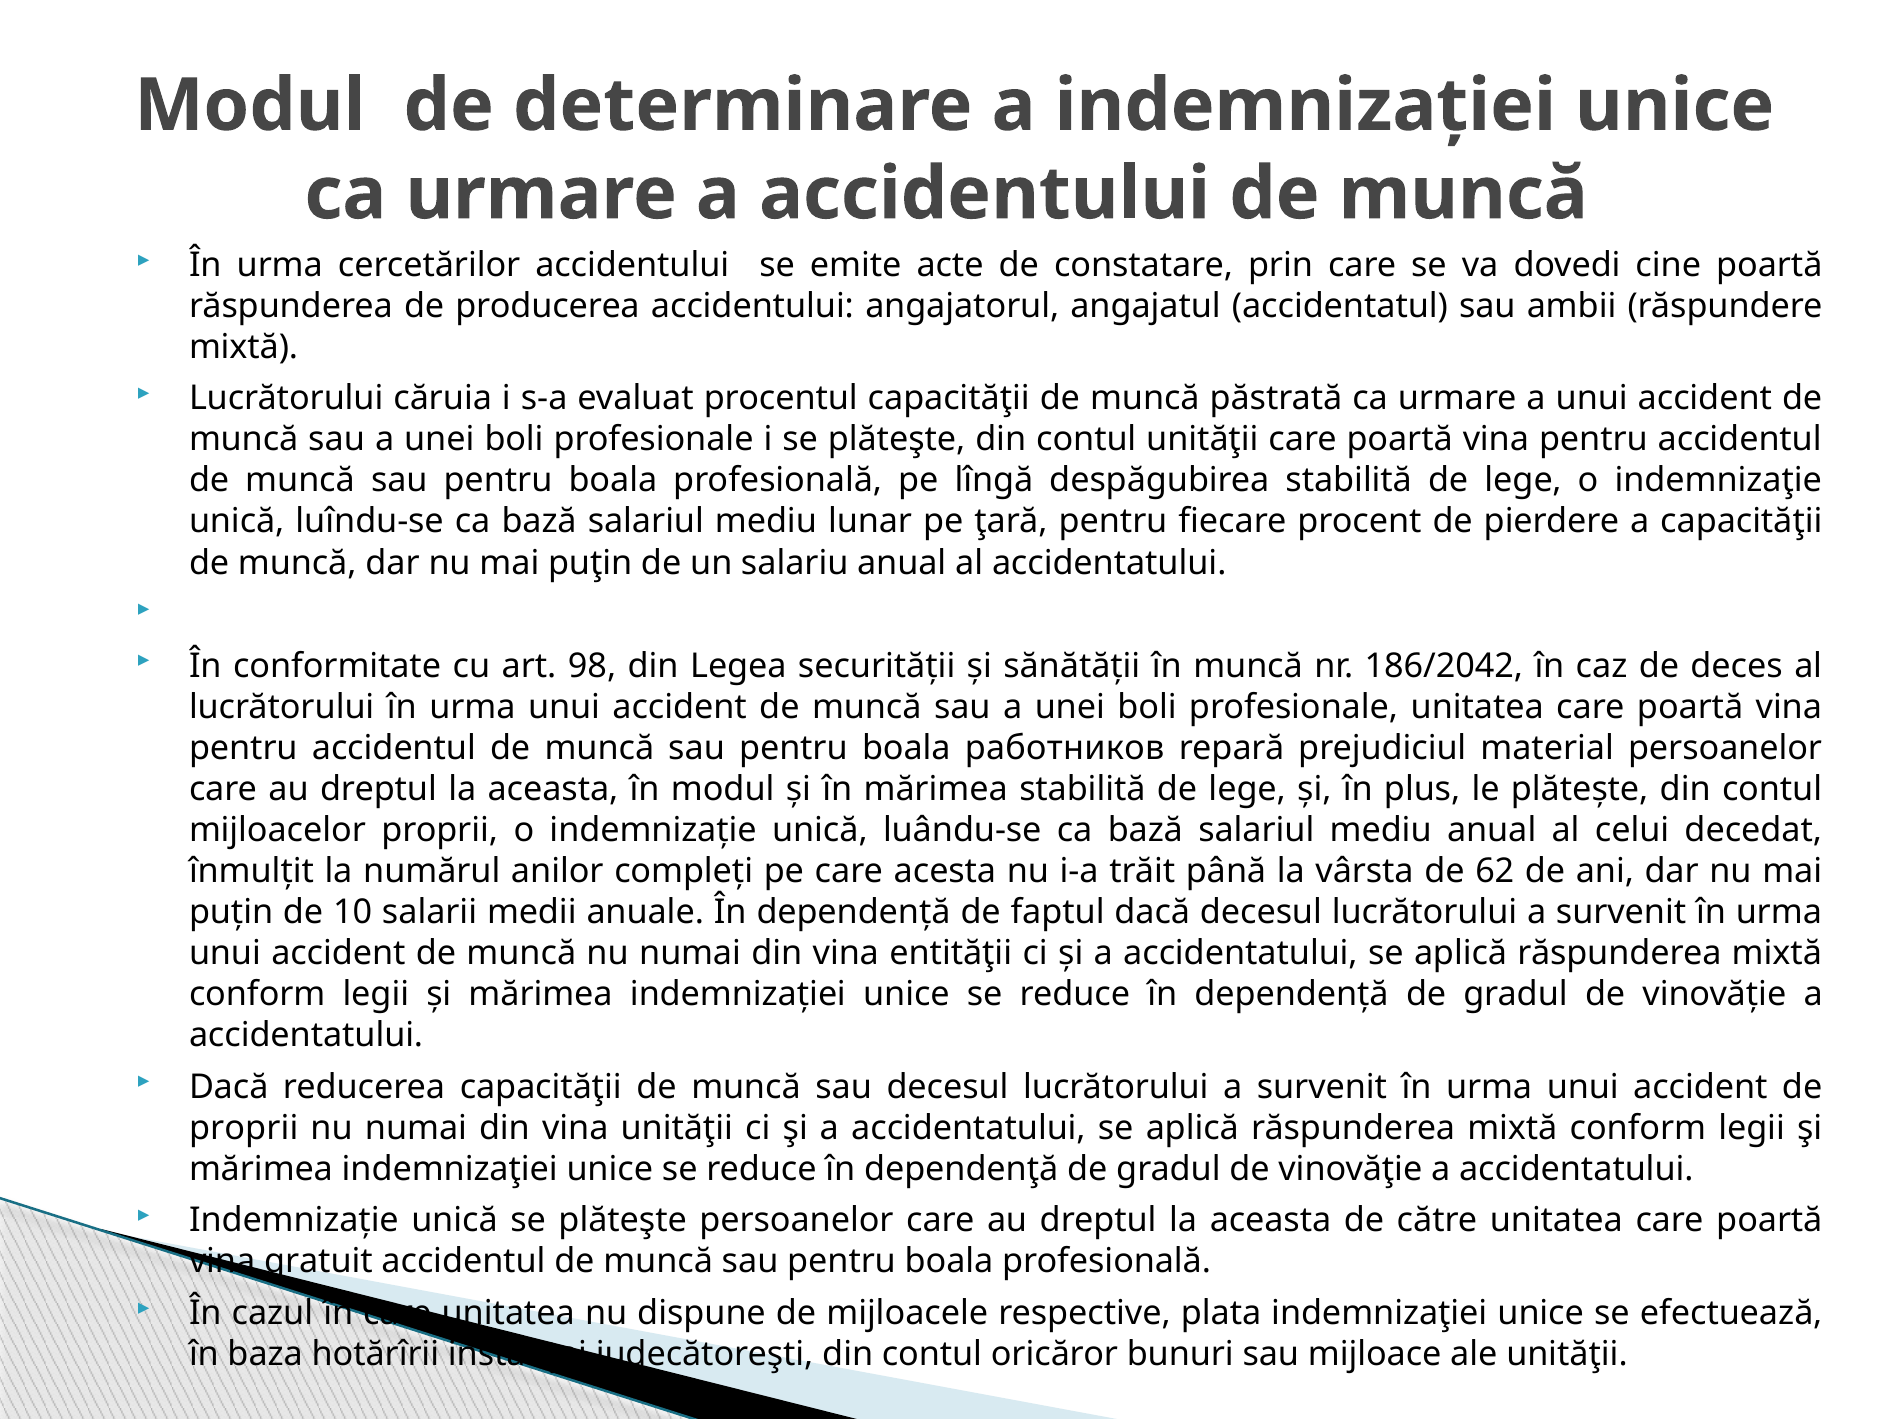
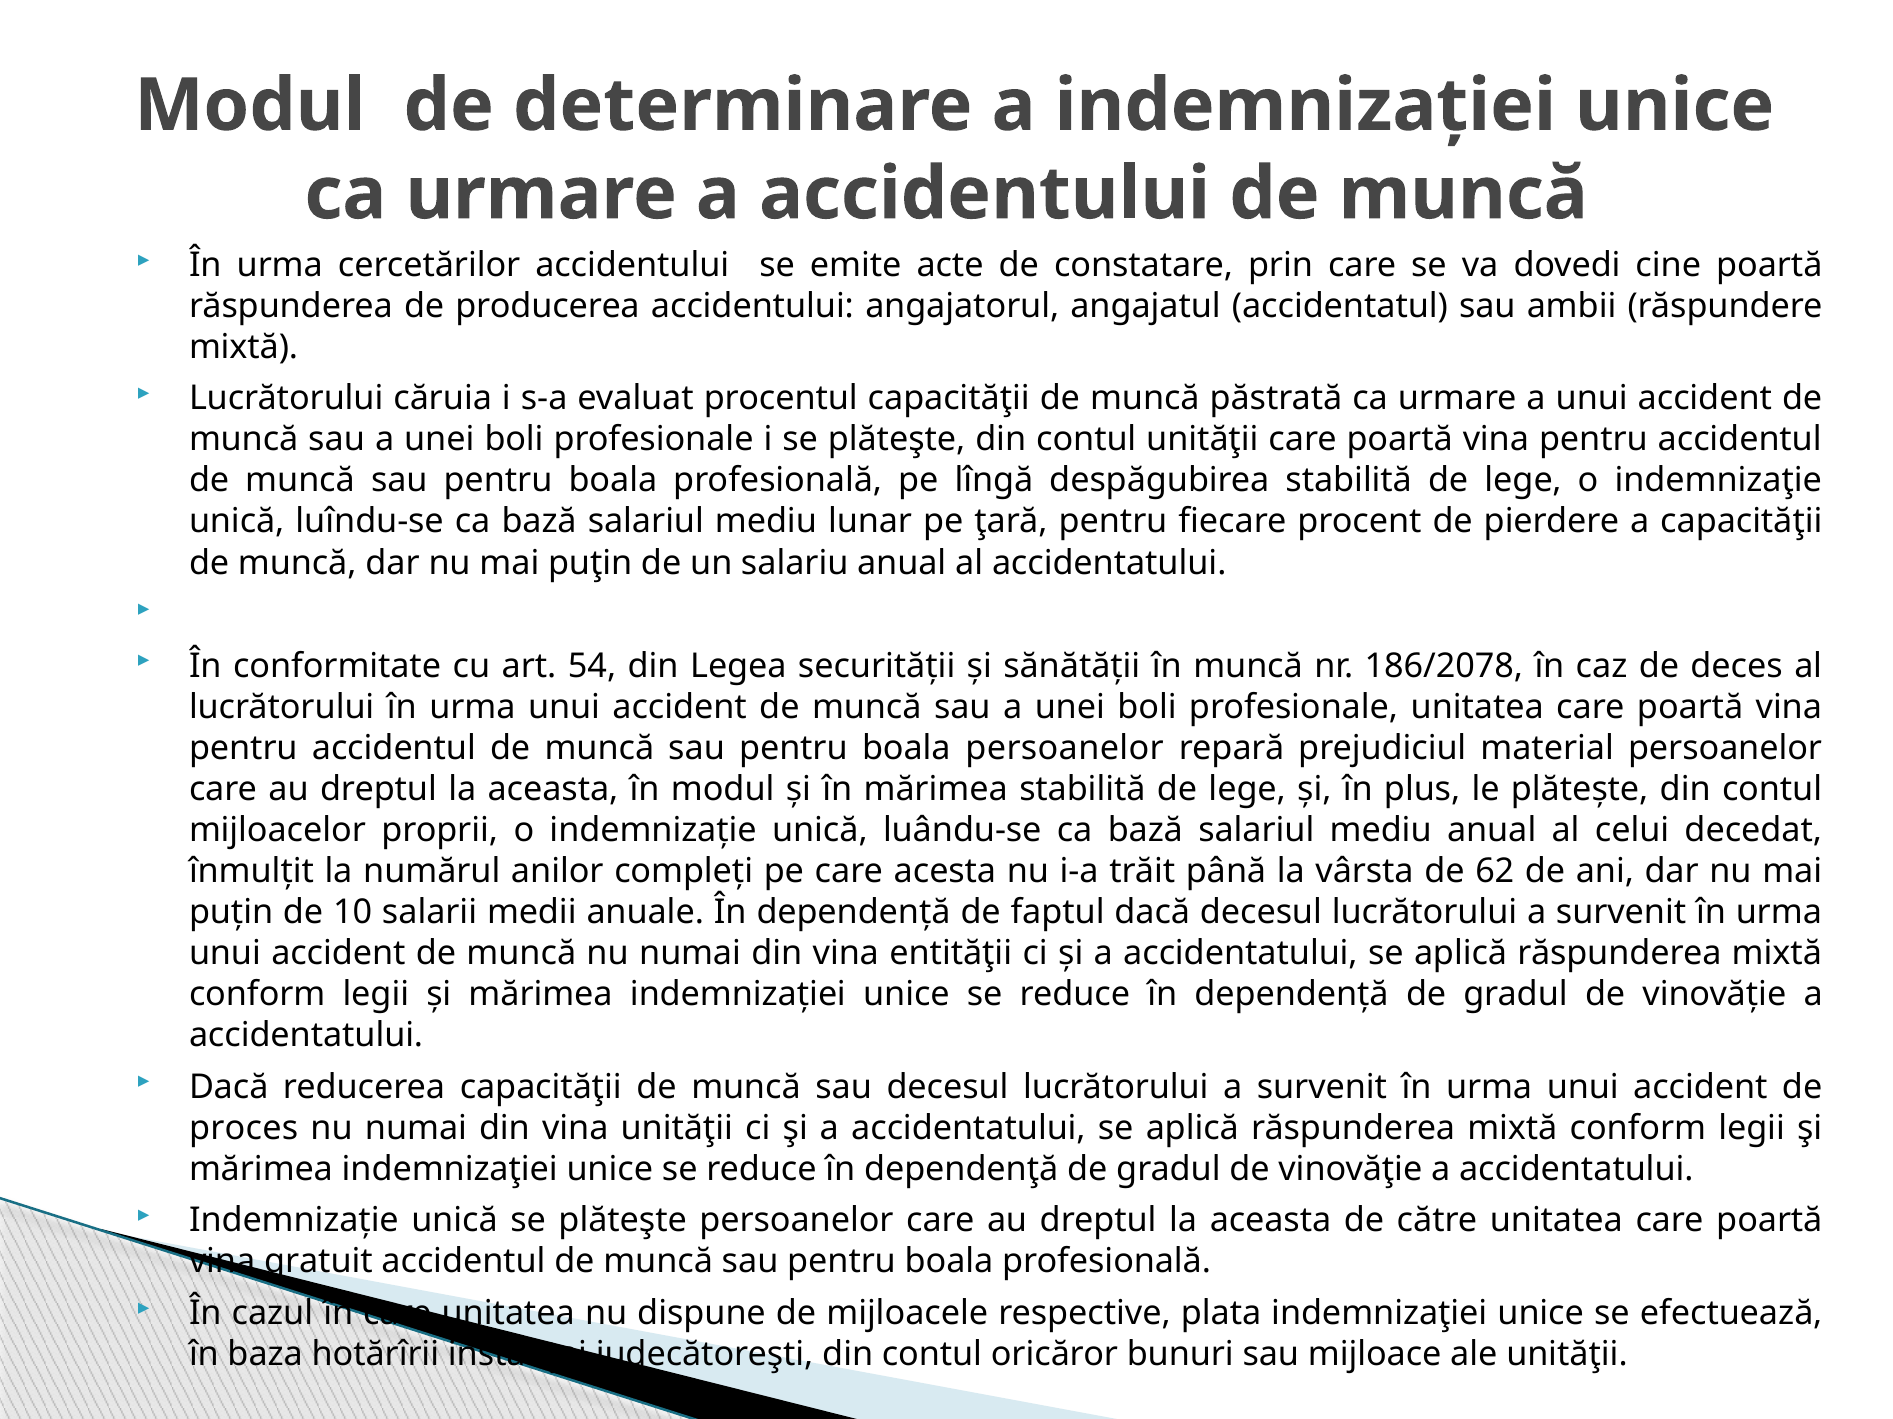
98: 98 -> 54
186/2042: 186/2042 -> 186/2078
boala работников: работников -> persoanelor
proprii at (244, 1128): proprii -> proces
